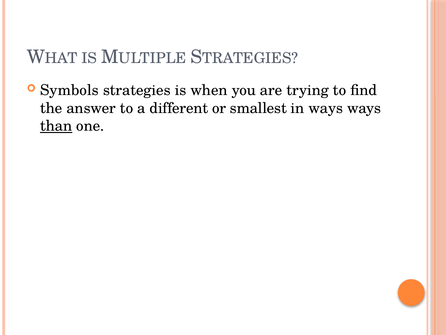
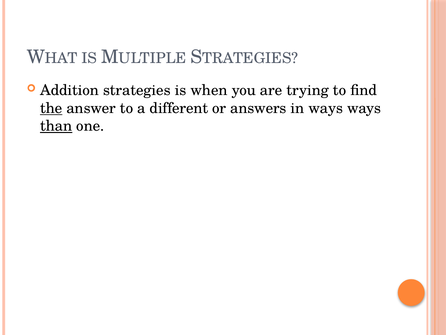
Symbols: Symbols -> Addition
the underline: none -> present
smallest: smallest -> answers
